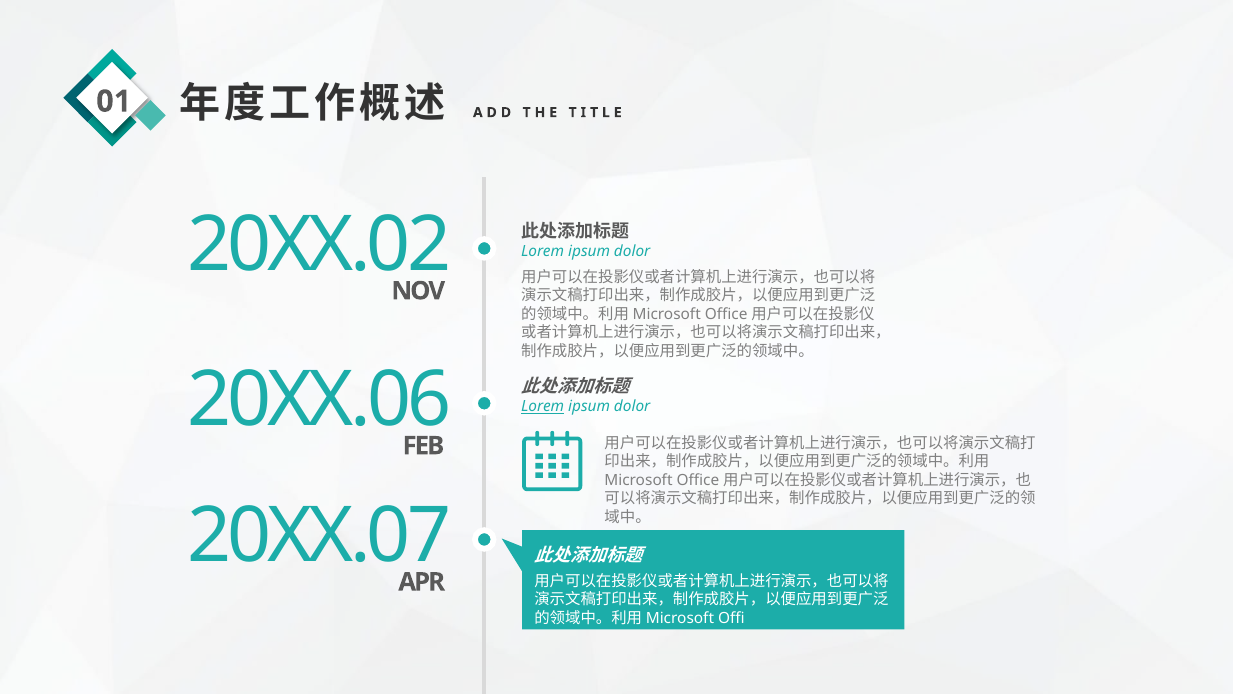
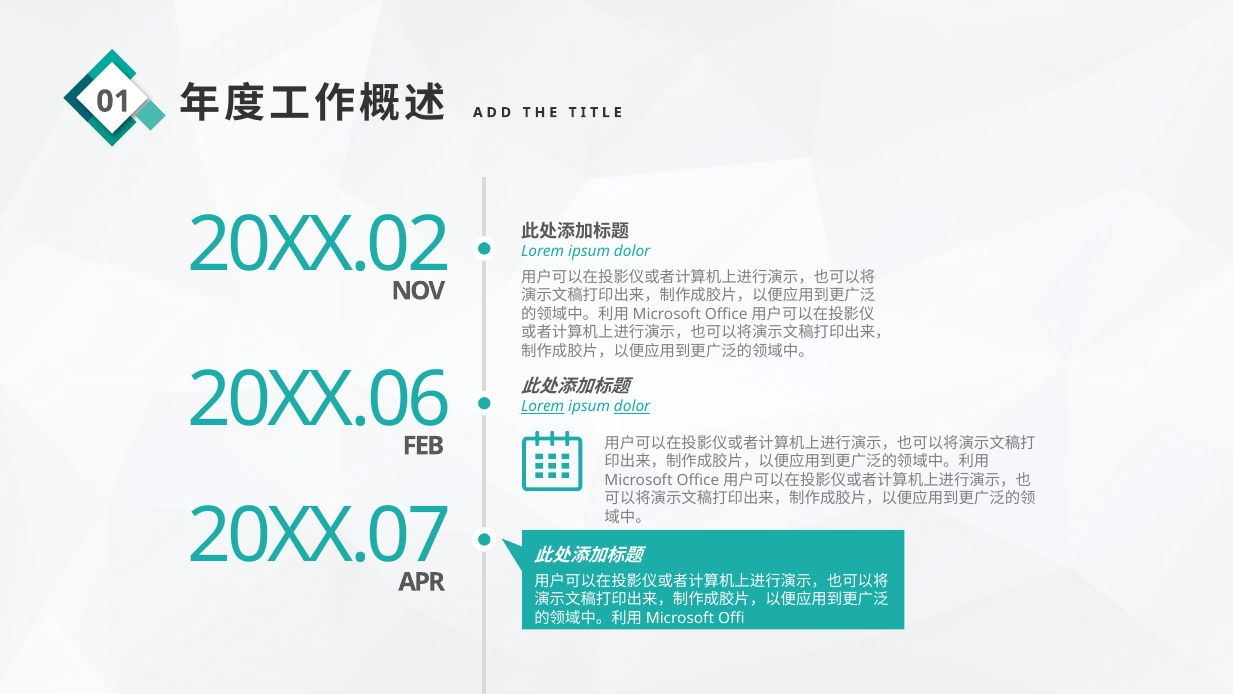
dolor at (632, 407) underline: none -> present
